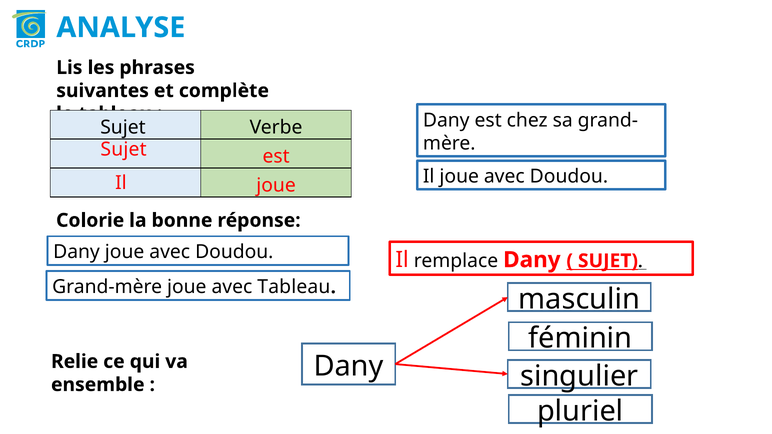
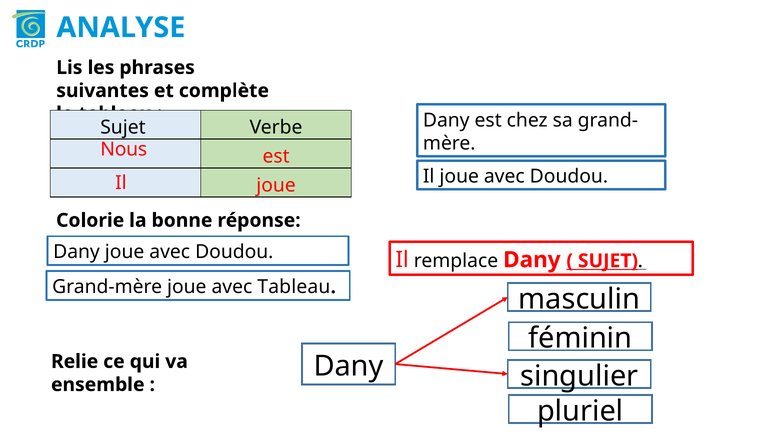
Sujet at (124, 150): Sujet -> Nous
